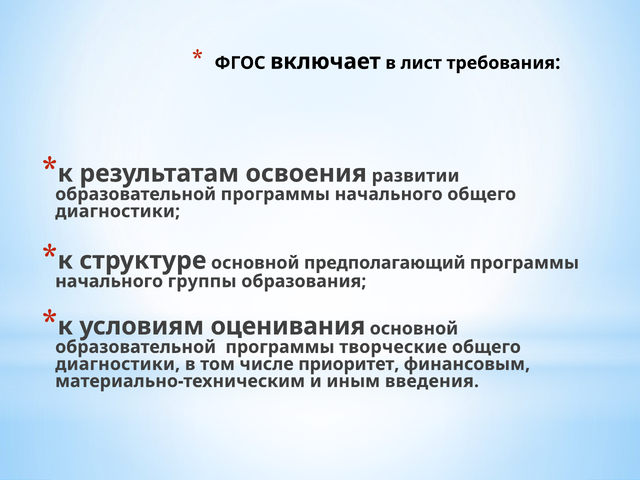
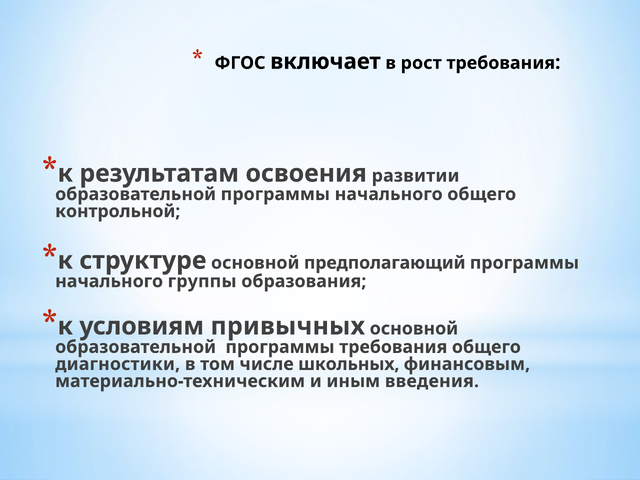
лист: лист -> рост
диагностики at (118, 211): диагностики -> контрольной
оценивания: оценивания -> привычных
программы творческие: творческие -> требования
приоритет: приоритет -> школьных
